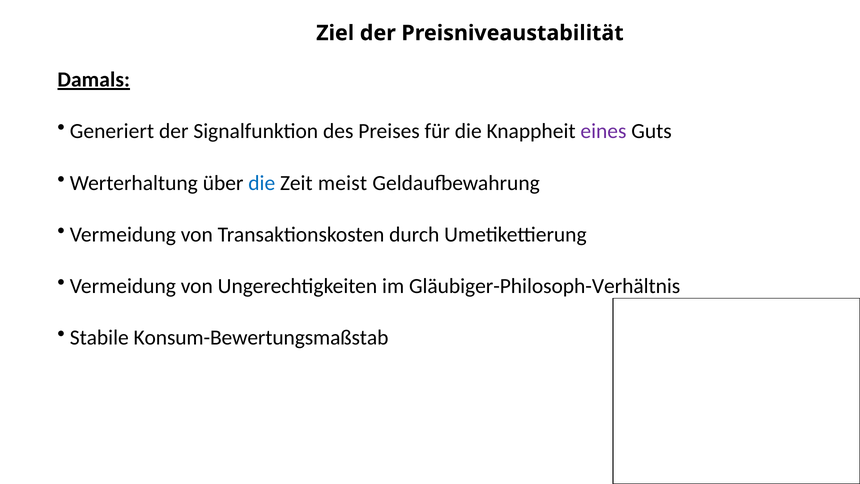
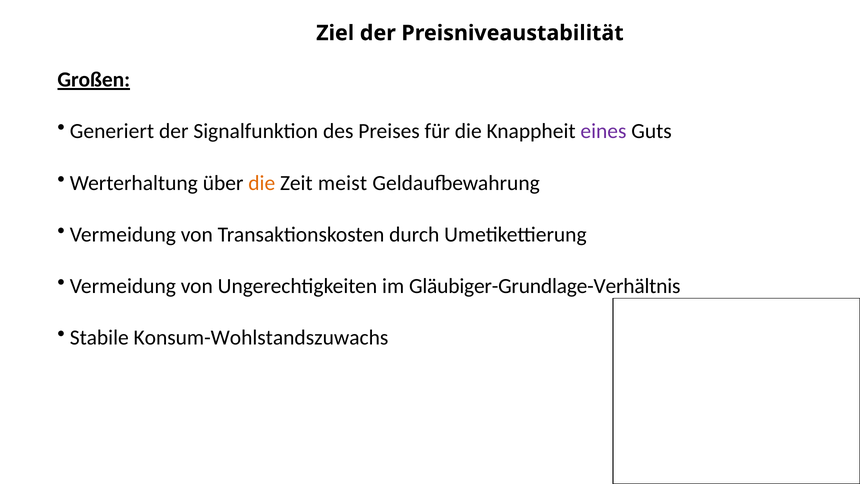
Damals: Damals -> Großen
die at (262, 183) colour: blue -> orange
Gläubiger-Philosoph-Verhältnis: Gläubiger-Philosoph-Verhältnis -> Gläubiger-Grundlage-Verhältnis
Konsum-Bewertungsmaßstab: Konsum-Bewertungsmaßstab -> Konsum-Wohlstandszuwachs
